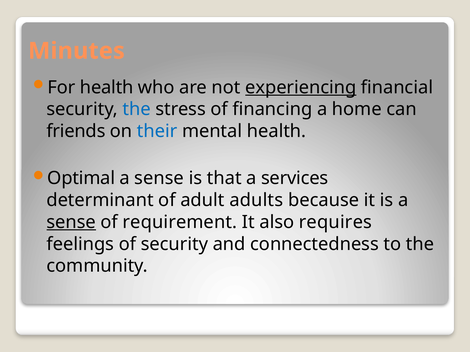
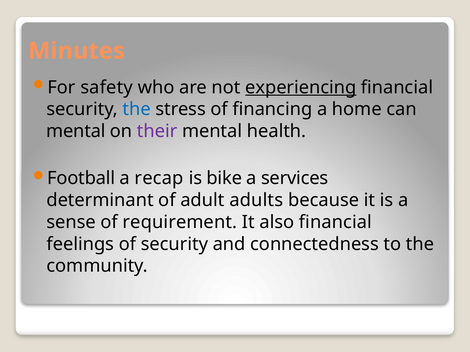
For health: health -> safety
friends at (76, 131): friends -> mental
their colour: blue -> purple
Optimal: Optimal -> Football
sense at (159, 178): sense -> recap
that: that -> bike
sense at (71, 222) underline: present -> none
also requires: requires -> financial
